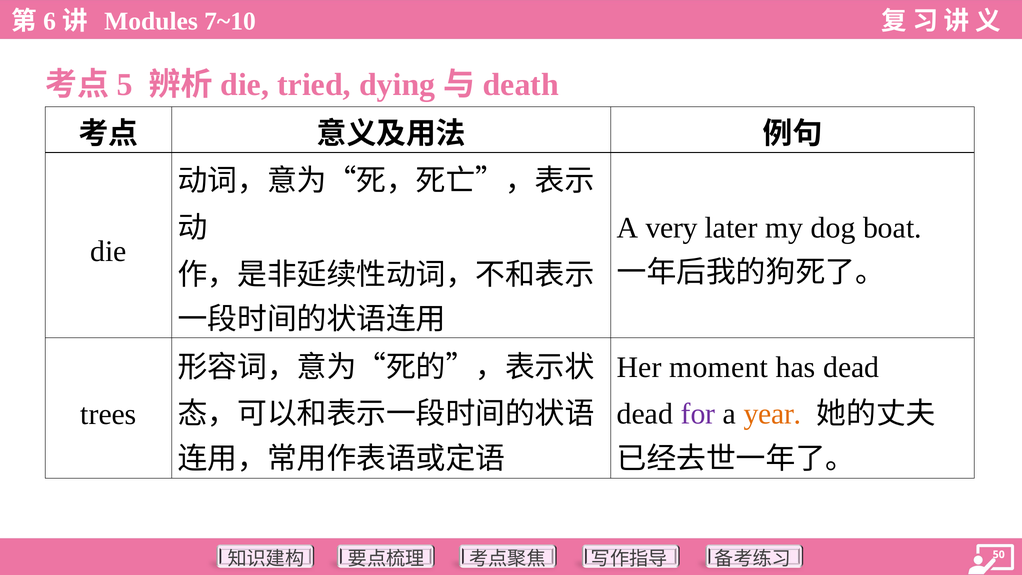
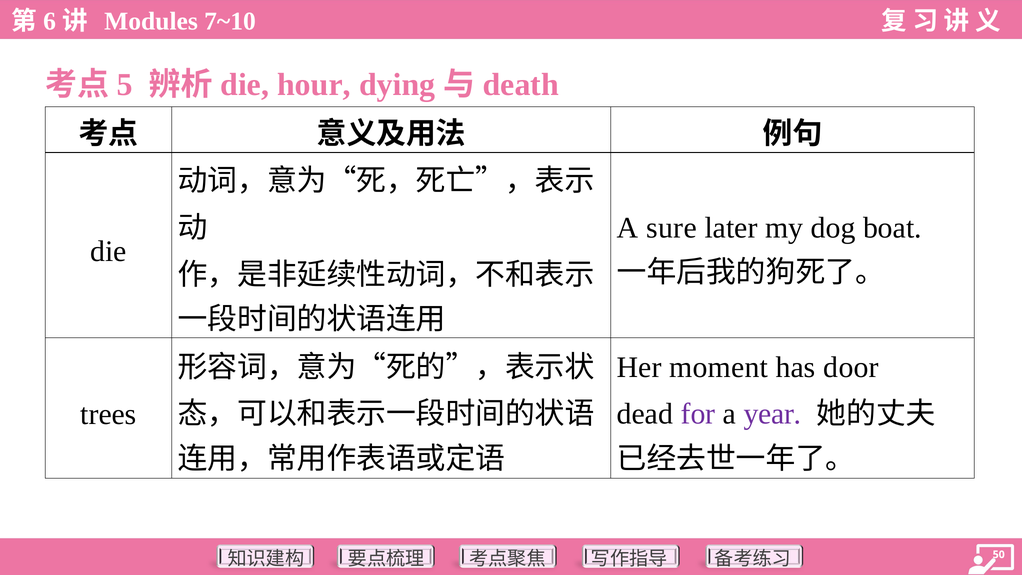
tried: tried -> hour
very: very -> sure
has dead: dead -> door
year colour: orange -> purple
